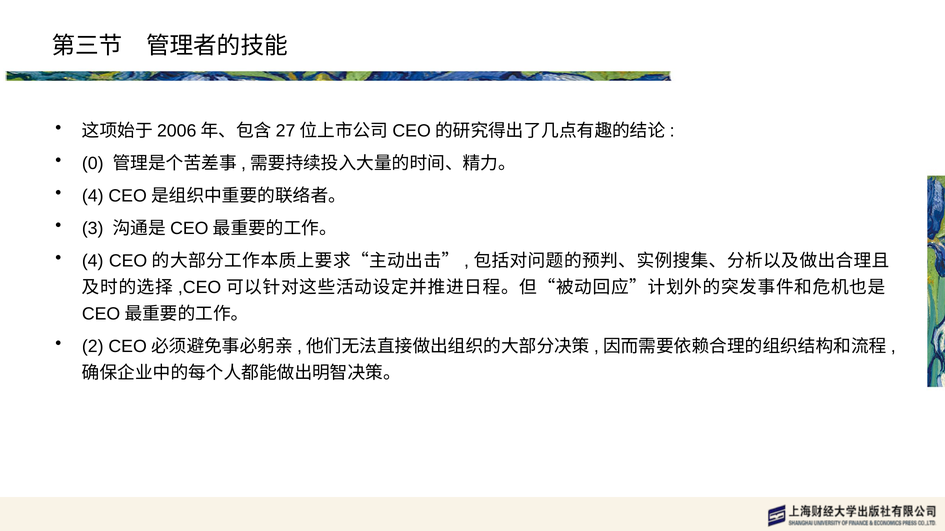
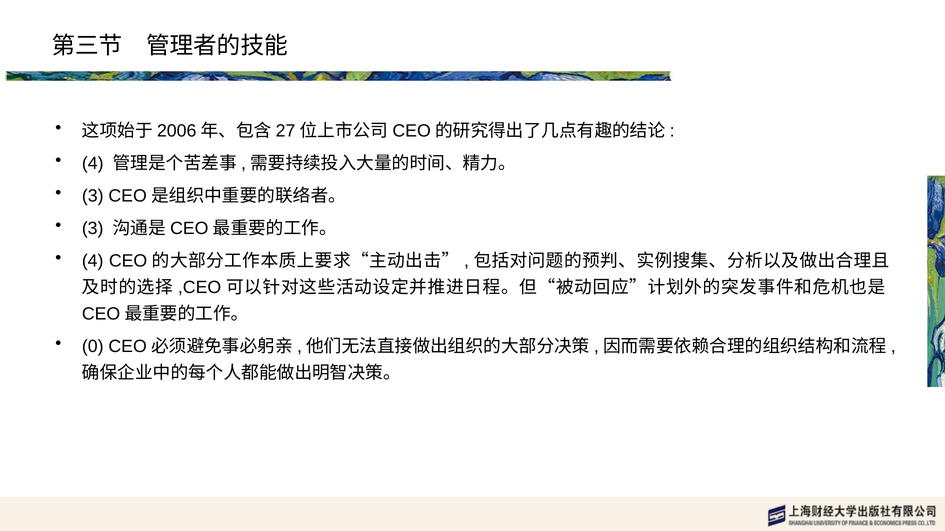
0 at (93, 164): 0 -> 4
4 at (93, 196): 4 -> 3
2: 2 -> 0
